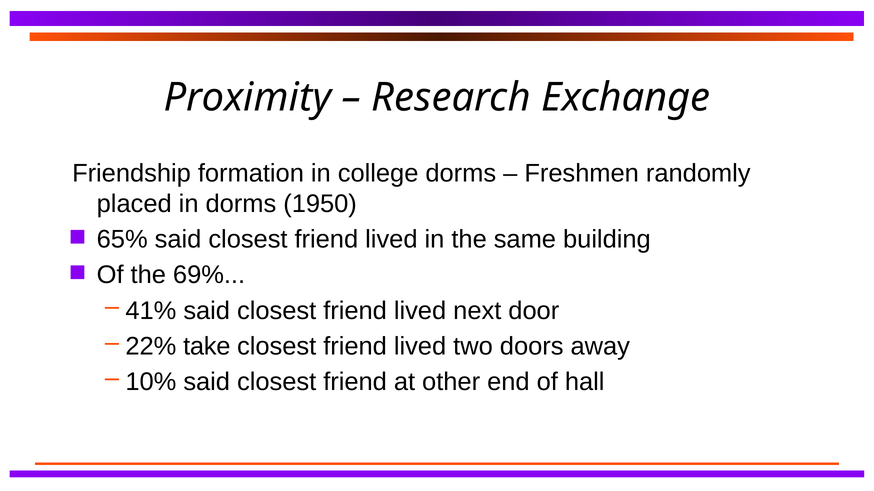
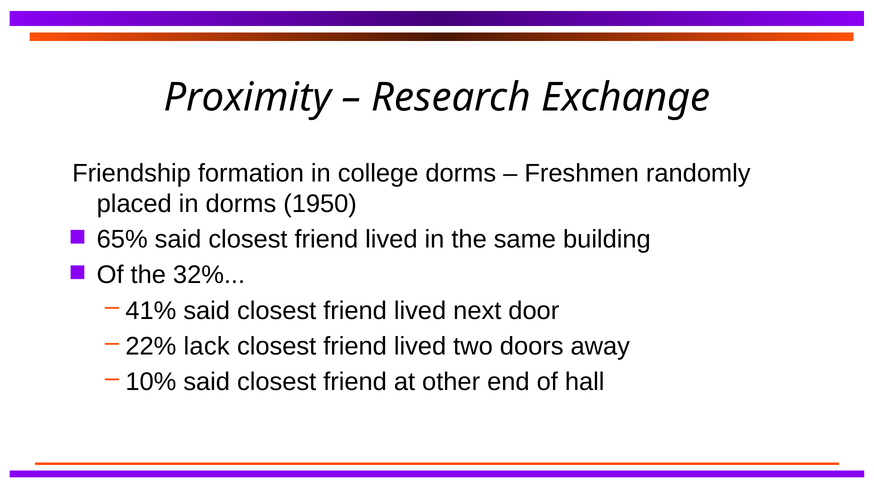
69%: 69% -> 32%
take: take -> lack
